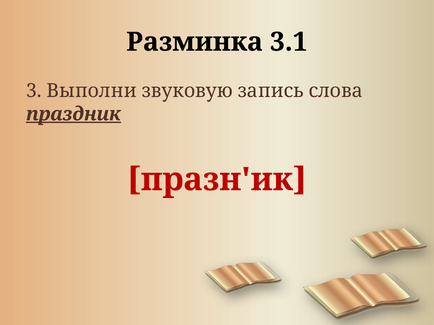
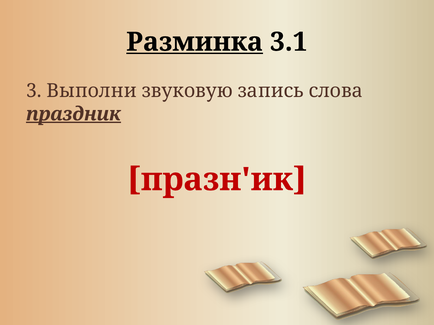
Разминка underline: none -> present
